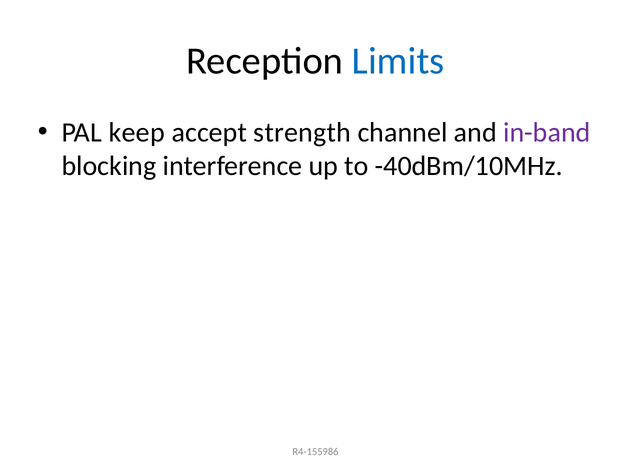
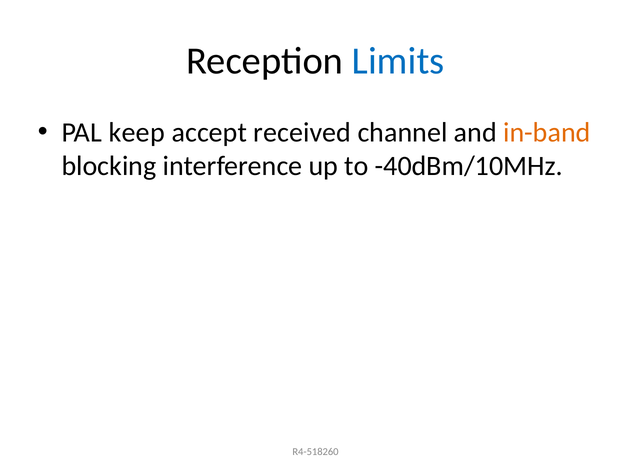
strength: strength -> received
in-band colour: purple -> orange
R4-155986: R4-155986 -> R4-518260
